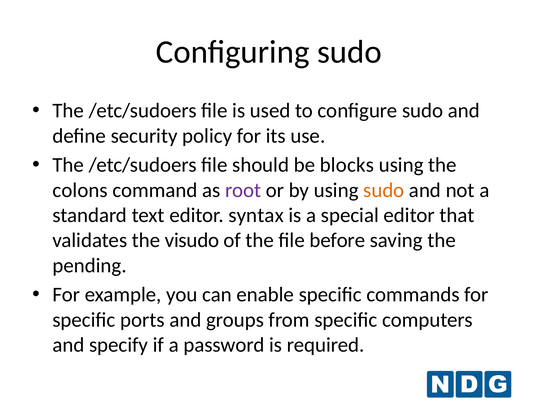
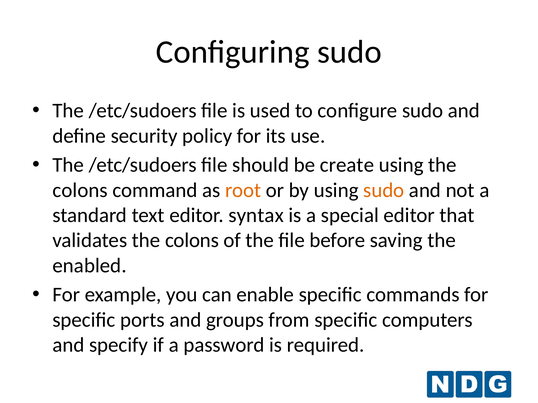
blocks: blocks -> create
root colour: purple -> orange
validates the visudo: visudo -> colons
pending: pending -> enabled
